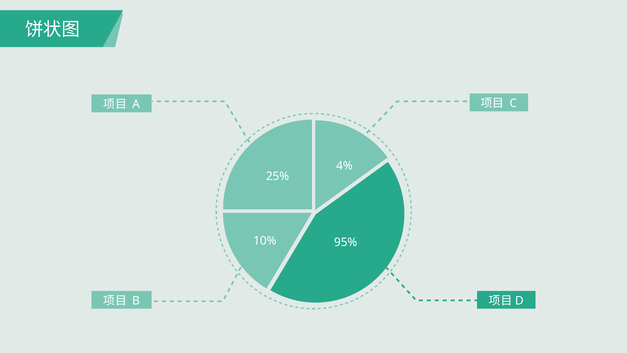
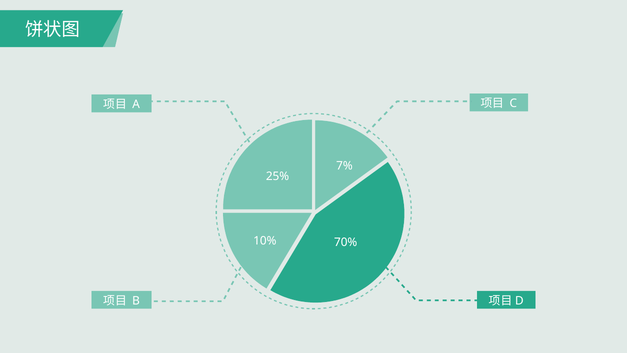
4%: 4% -> 7%
95%: 95% -> 70%
